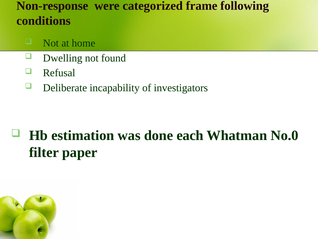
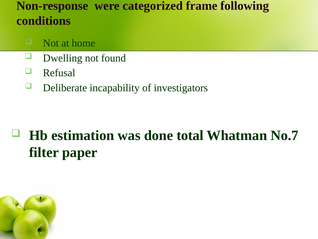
each: each -> total
No.0: No.0 -> No.7
